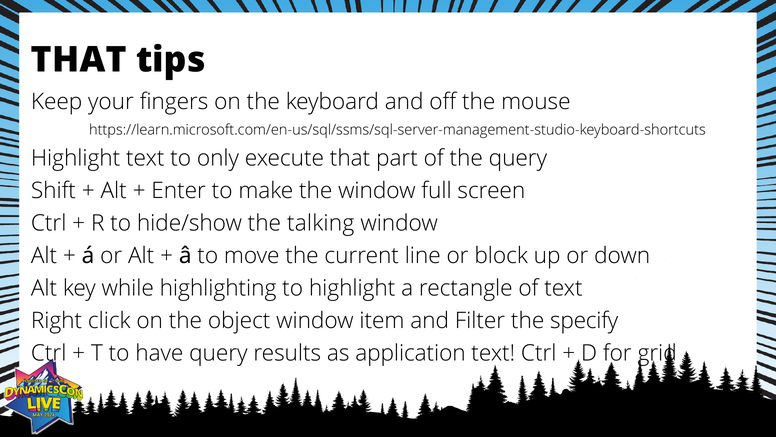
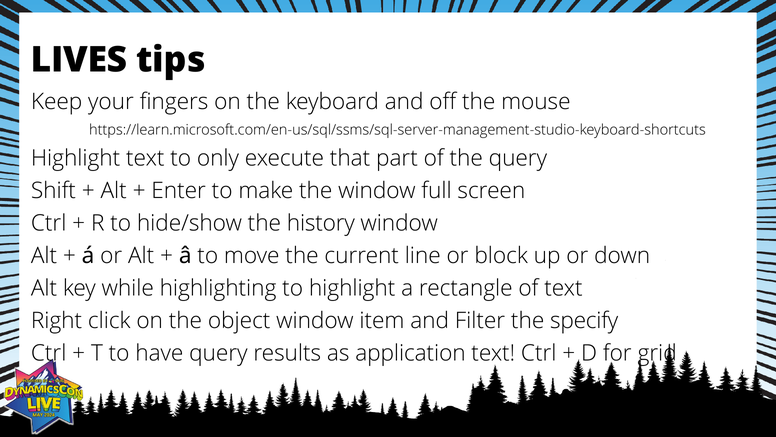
THAT at (79, 60): THAT -> LIVES
talking: talking -> history
